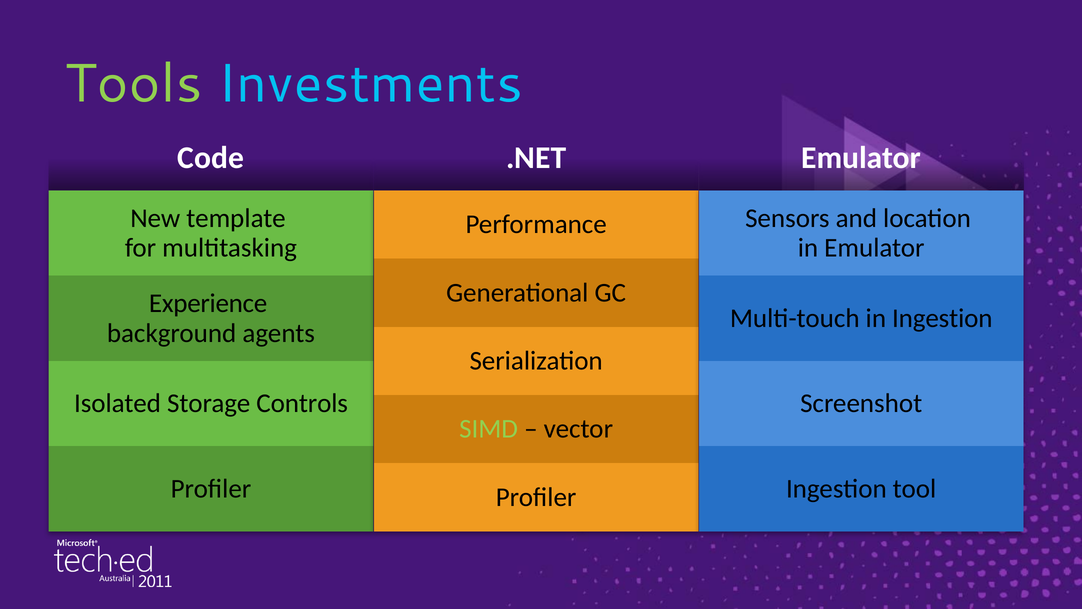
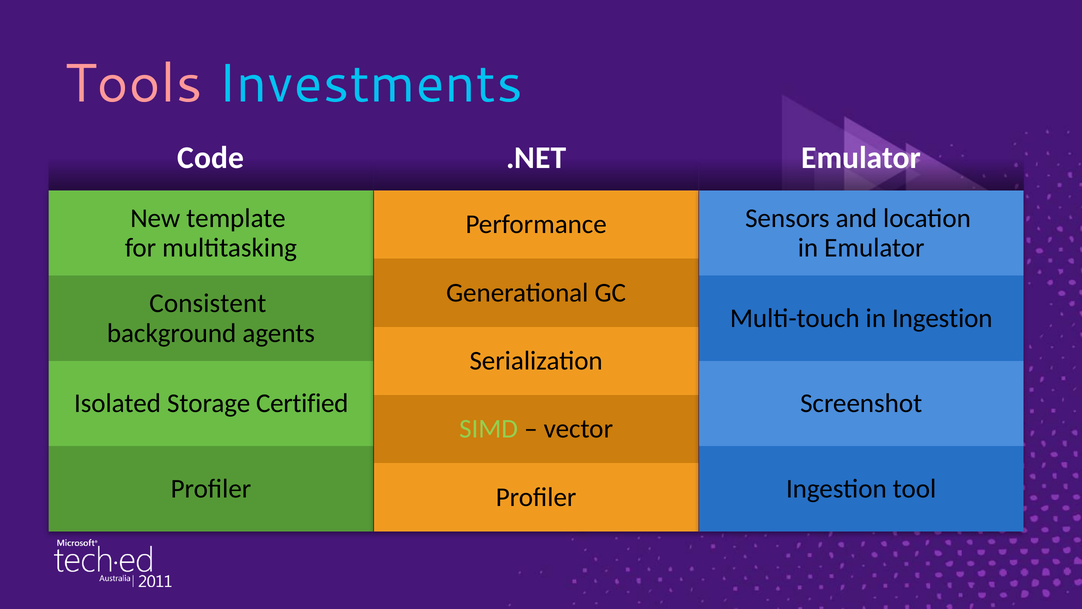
Tools colour: light green -> pink
Experience: Experience -> Consistent
Controls: Controls -> Certified
